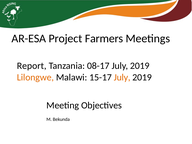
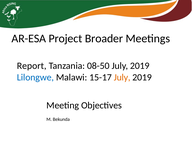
Farmers: Farmers -> Broader
08-17: 08-17 -> 08-50
Lilongwe colour: orange -> blue
